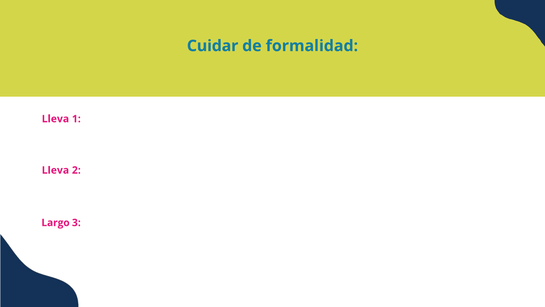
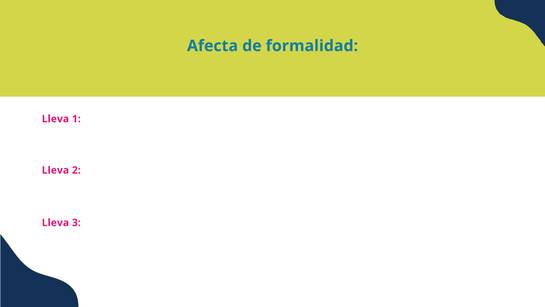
Cuidar: Cuidar -> Afecta
Largo at (56, 222): Largo -> Lleva
